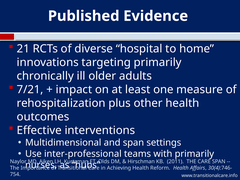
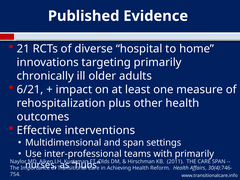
7/21: 7/21 -> 6/21
